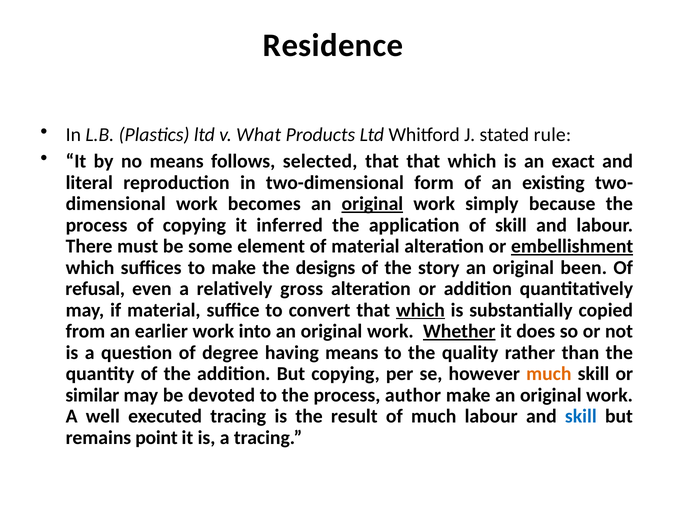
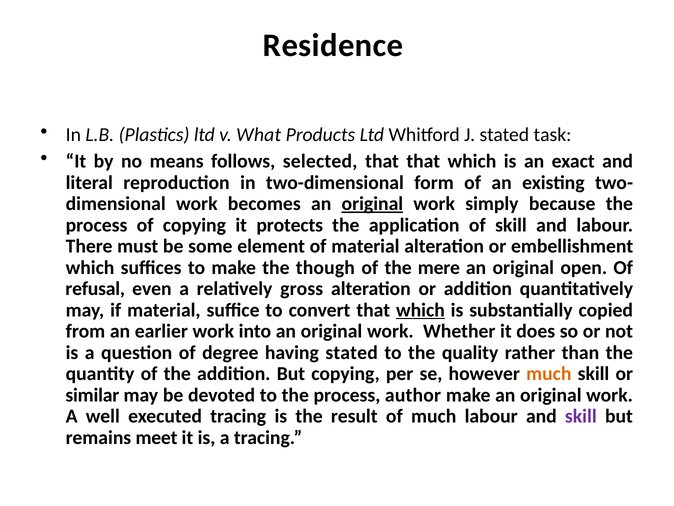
rule: rule -> task
inferred: inferred -> protects
embellishment underline: present -> none
designs: designs -> though
story: story -> mere
been: been -> open
Whether underline: present -> none
having means: means -> stated
skill at (581, 416) colour: blue -> purple
point: point -> meet
